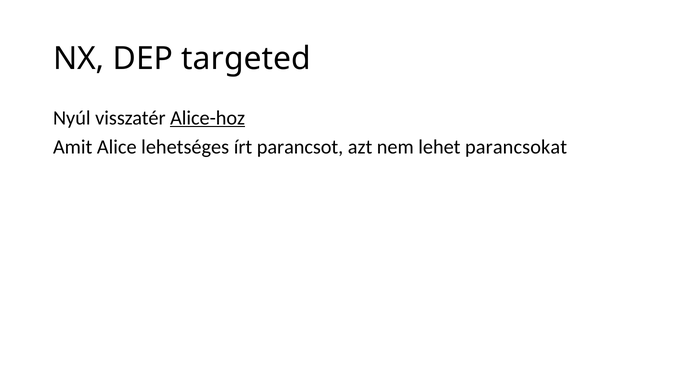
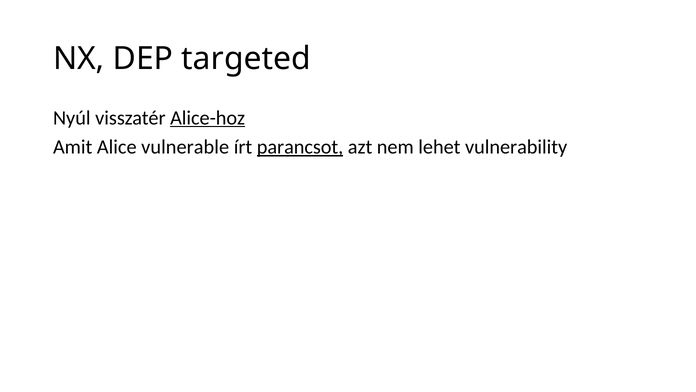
lehetséges: lehetséges -> vulnerable
parancsot underline: none -> present
parancsokat: parancsokat -> vulnerability
